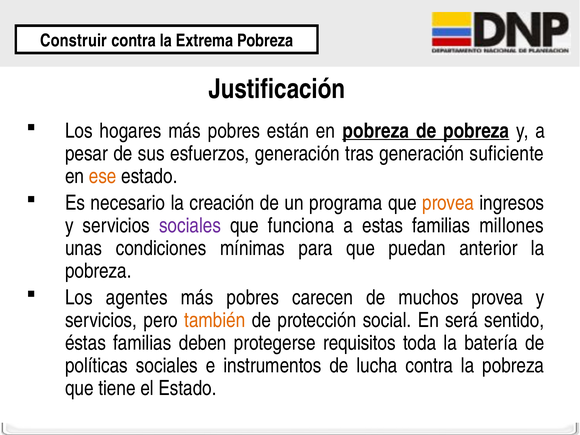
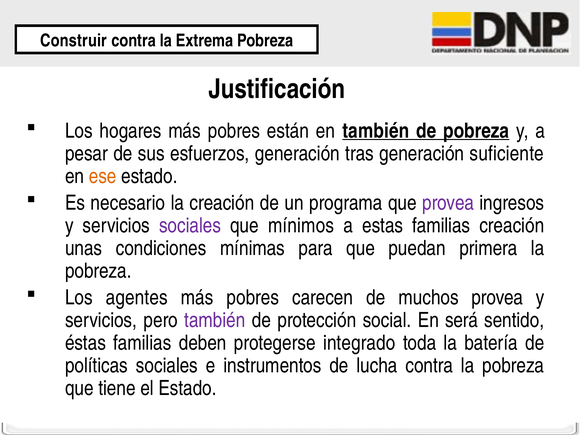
en pobreza: pobreza -> también
provea at (448, 203) colour: orange -> purple
funciona: funciona -> mínimos
familias millones: millones -> creación
anterior: anterior -> primera
también at (215, 320) colour: orange -> purple
requisitos: requisitos -> integrado
